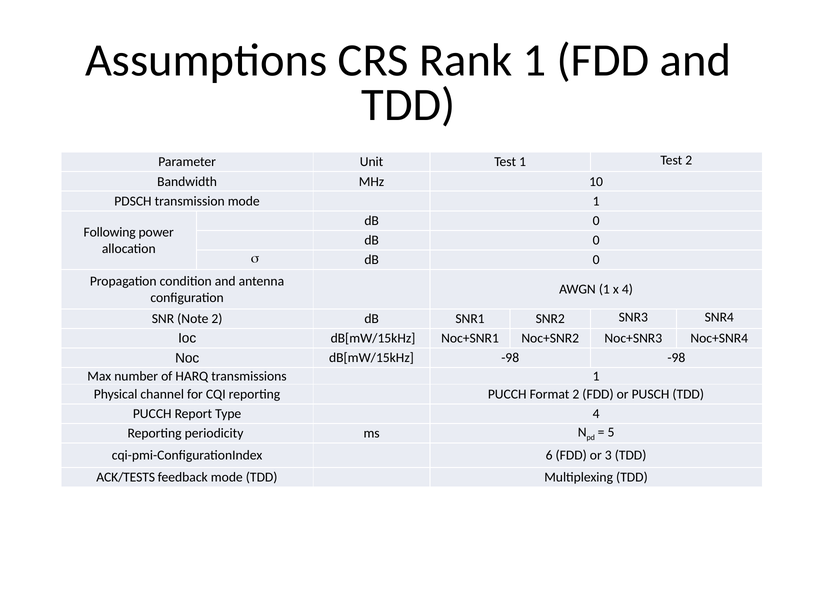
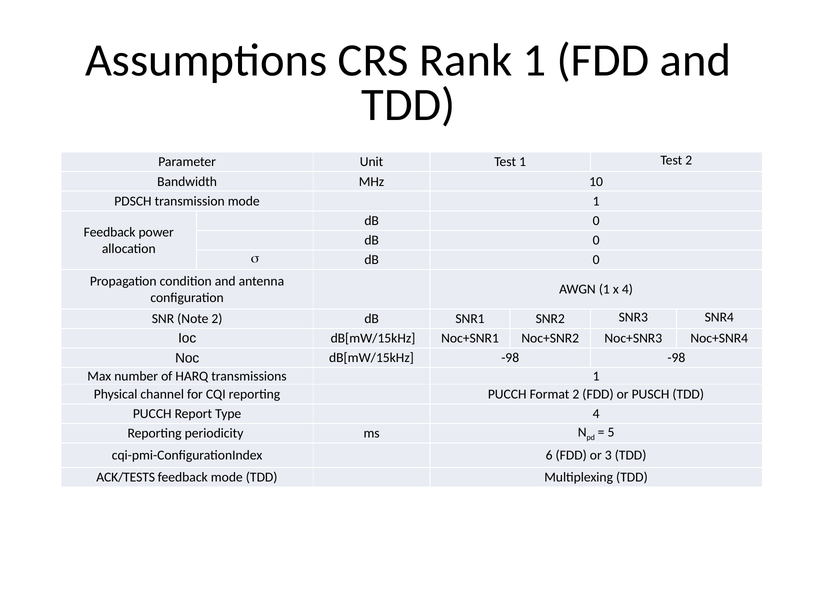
Following at (110, 232): Following -> Feedback
